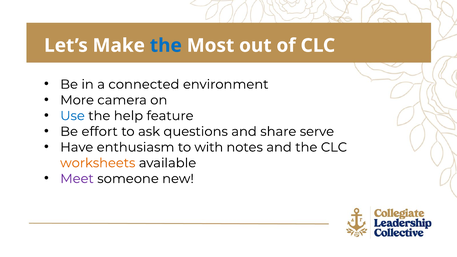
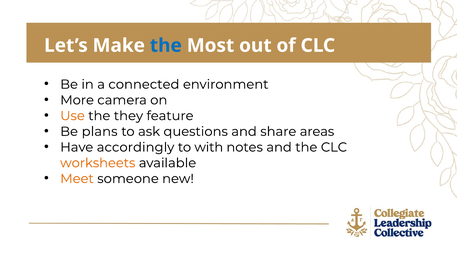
Use colour: blue -> orange
help: help -> they
effort: effort -> plans
serve: serve -> areas
enthusiasm: enthusiasm -> accordingly
Meet colour: purple -> orange
